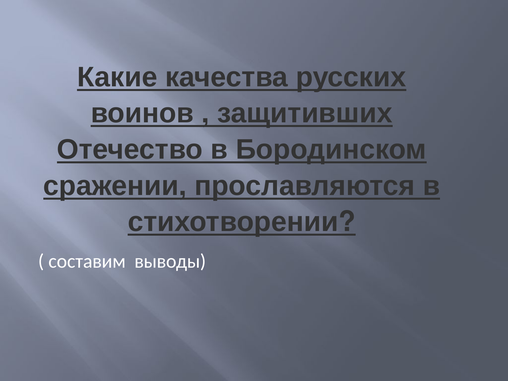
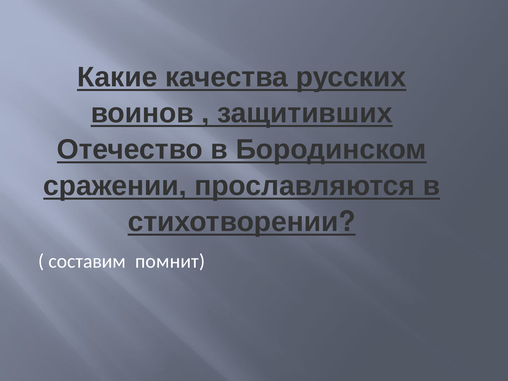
выводы: выводы -> помнит
